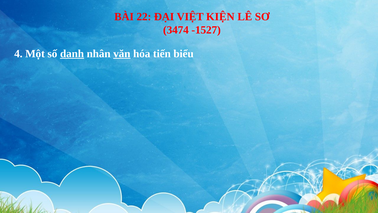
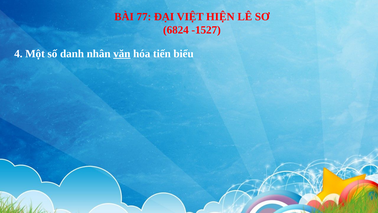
22: 22 -> 77
KIỆN: KIỆN -> HIỆN
3474: 3474 -> 6824
danh underline: present -> none
